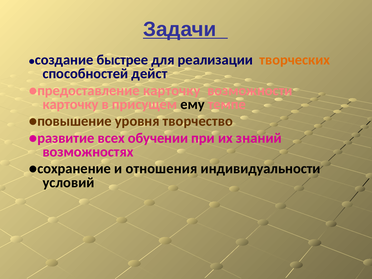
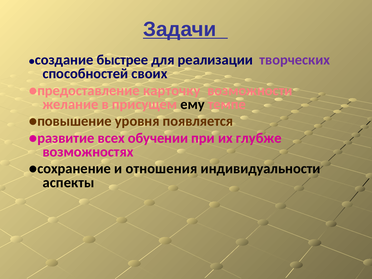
творческих colour: orange -> purple
дейст: дейст -> своих
карточку at (70, 104): карточку -> желание
творчество: творчество -> появляется
знаний: знаний -> глубже
условий: условий -> аспекты
